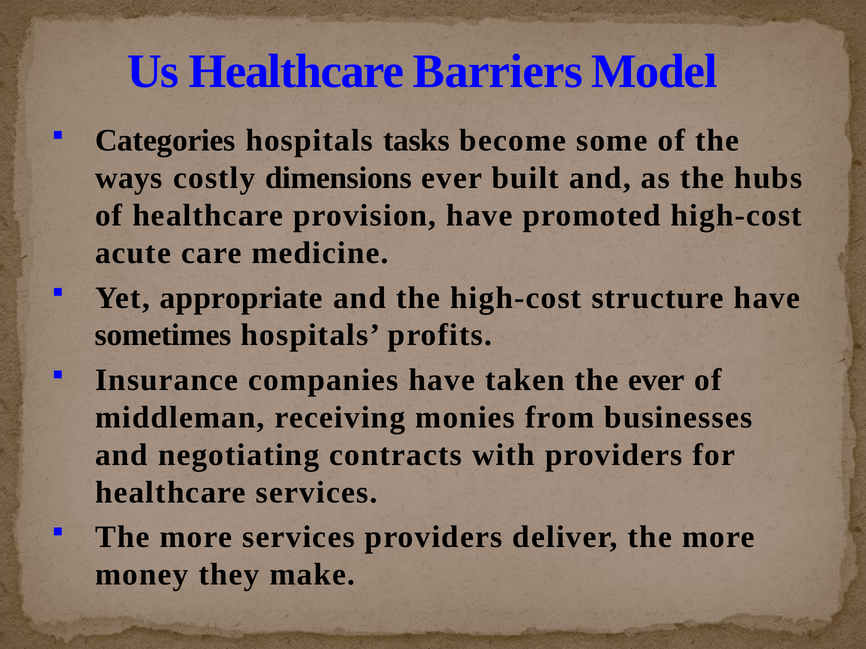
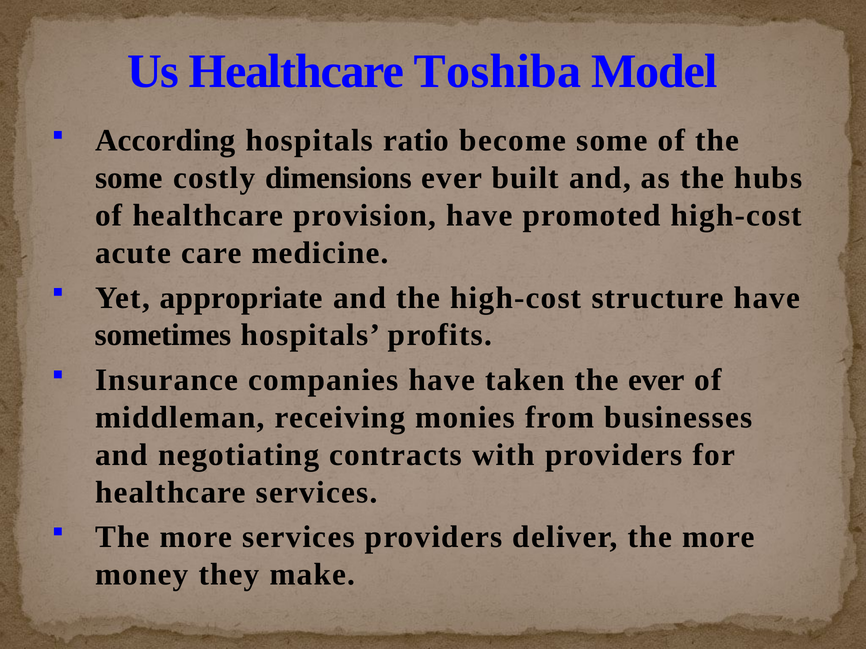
Barriers: Barriers -> Toshiba
Categories: Categories -> According
tasks: tasks -> ratio
ways at (129, 178): ways -> some
